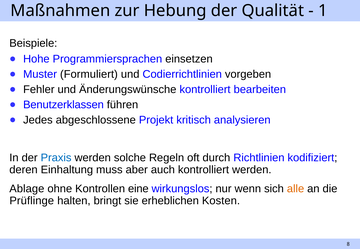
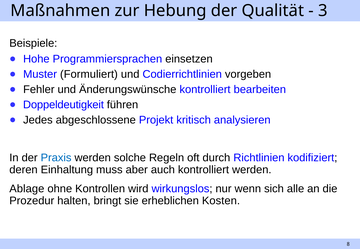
1: 1 -> 3
Benutzerklassen: Benutzerklassen -> Doppeldeutigkeit
eine: eine -> wird
alle colour: orange -> black
Prüflinge: Prüflinge -> Prozedur
